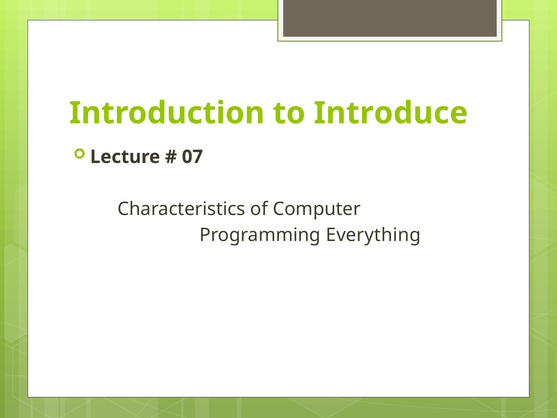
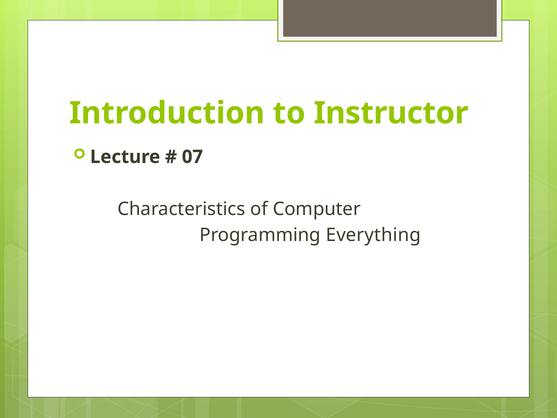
Introduce: Introduce -> Instructor
